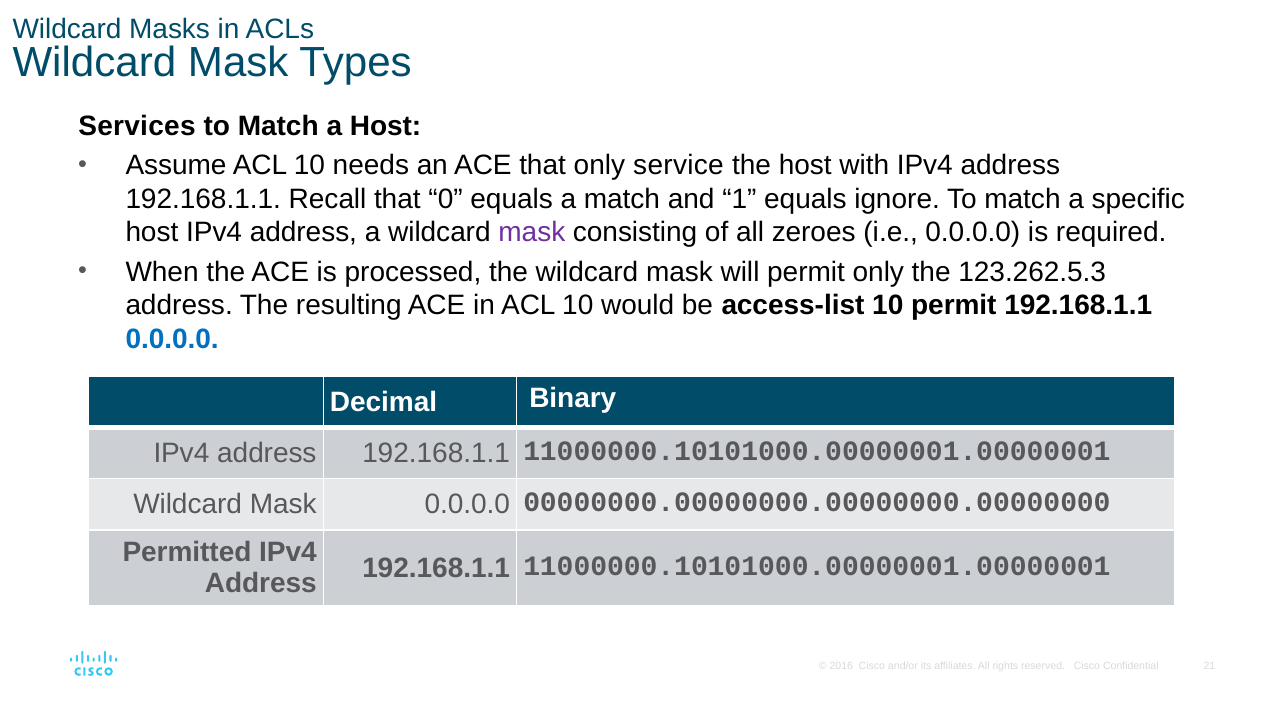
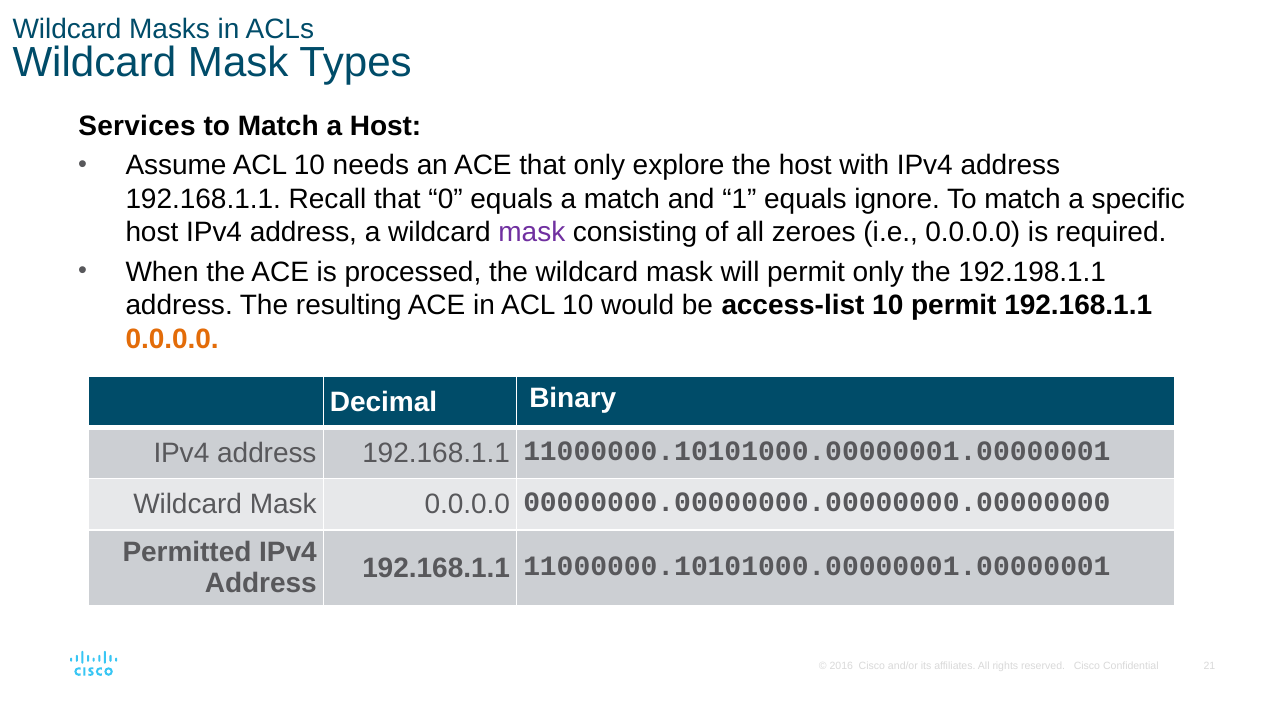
service: service -> explore
123.262.5.3: 123.262.5.3 -> 192.198.1.1
0.0.0.0 at (172, 339) colour: blue -> orange
